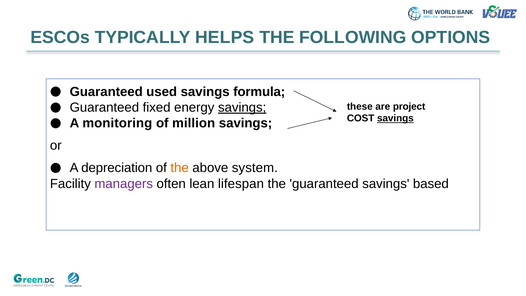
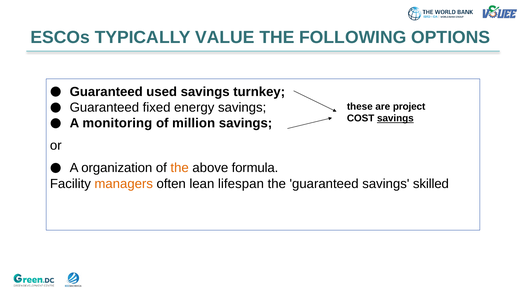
HELPS: HELPS -> VALUE
formula: formula -> turnkey
savings at (242, 107) underline: present -> none
depreciation: depreciation -> organization
system: system -> formula
managers colour: purple -> orange
based: based -> skilled
